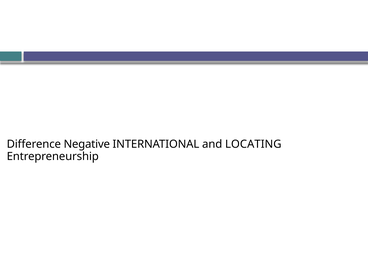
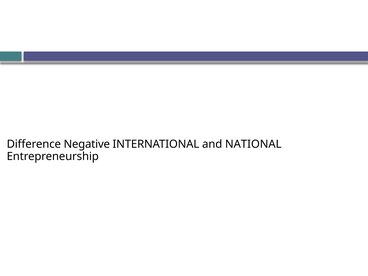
LOCATING: LOCATING -> NATIONAL
